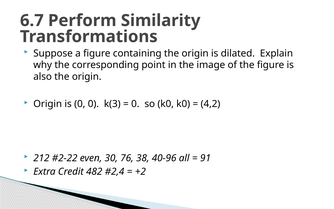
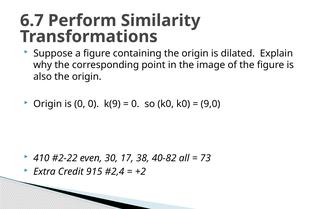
k(3: k(3 -> k(9
4,2: 4,2 -> 9,0
212: 212 -> 410
76: 76 -> 17
40-96: 40-96 -> 40-82
91: 91 -> 73
482: 482 -> 915
